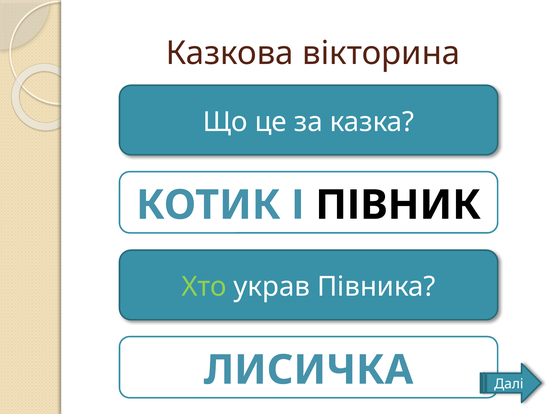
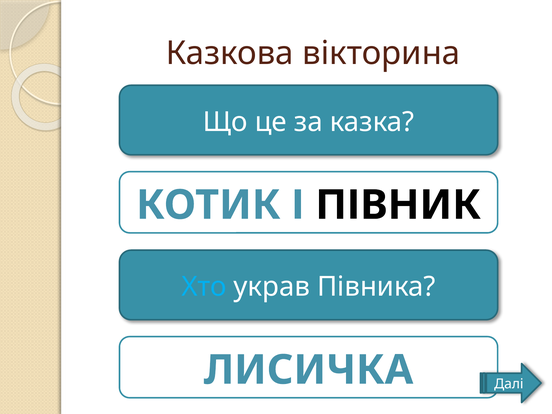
Хто colour: light green -> light blue
